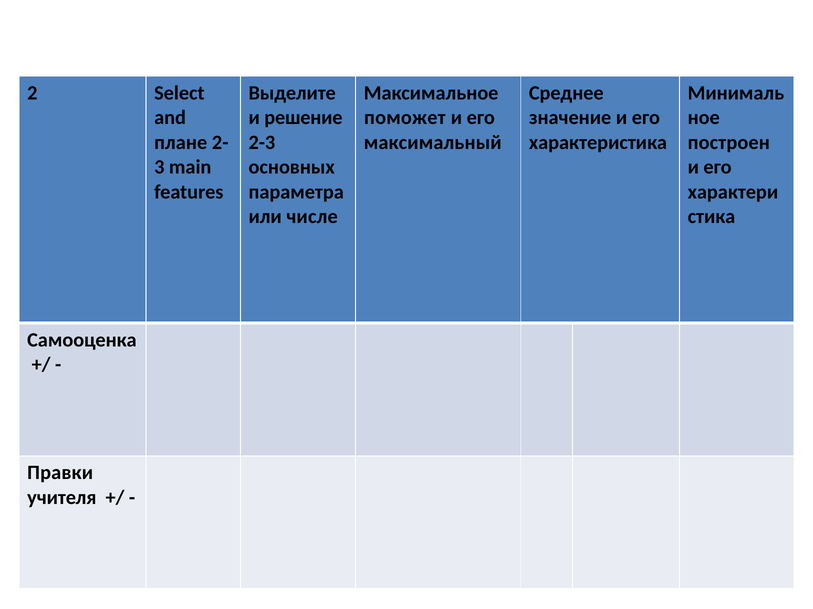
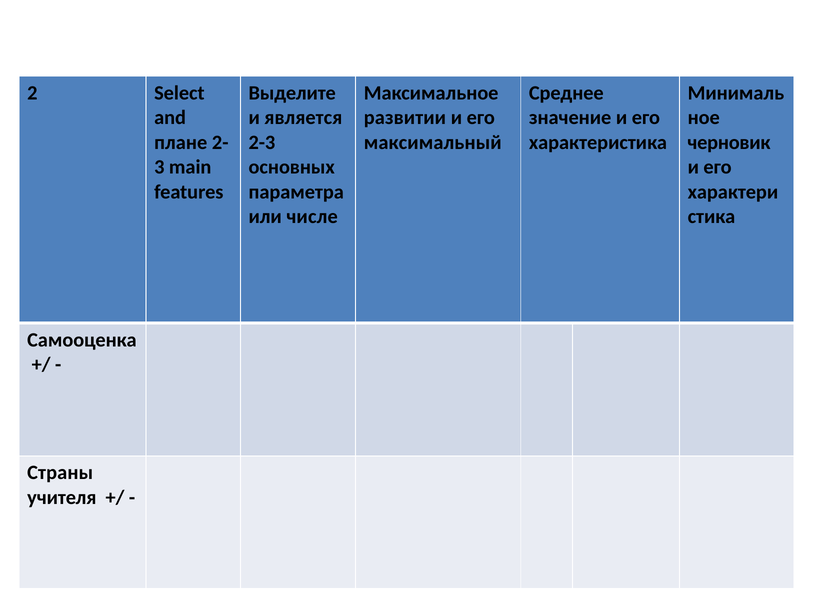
решение: решение -> является
поможет: поможет -> развитии
построен: построен -> черновик
Правки: Правки -> Страны
